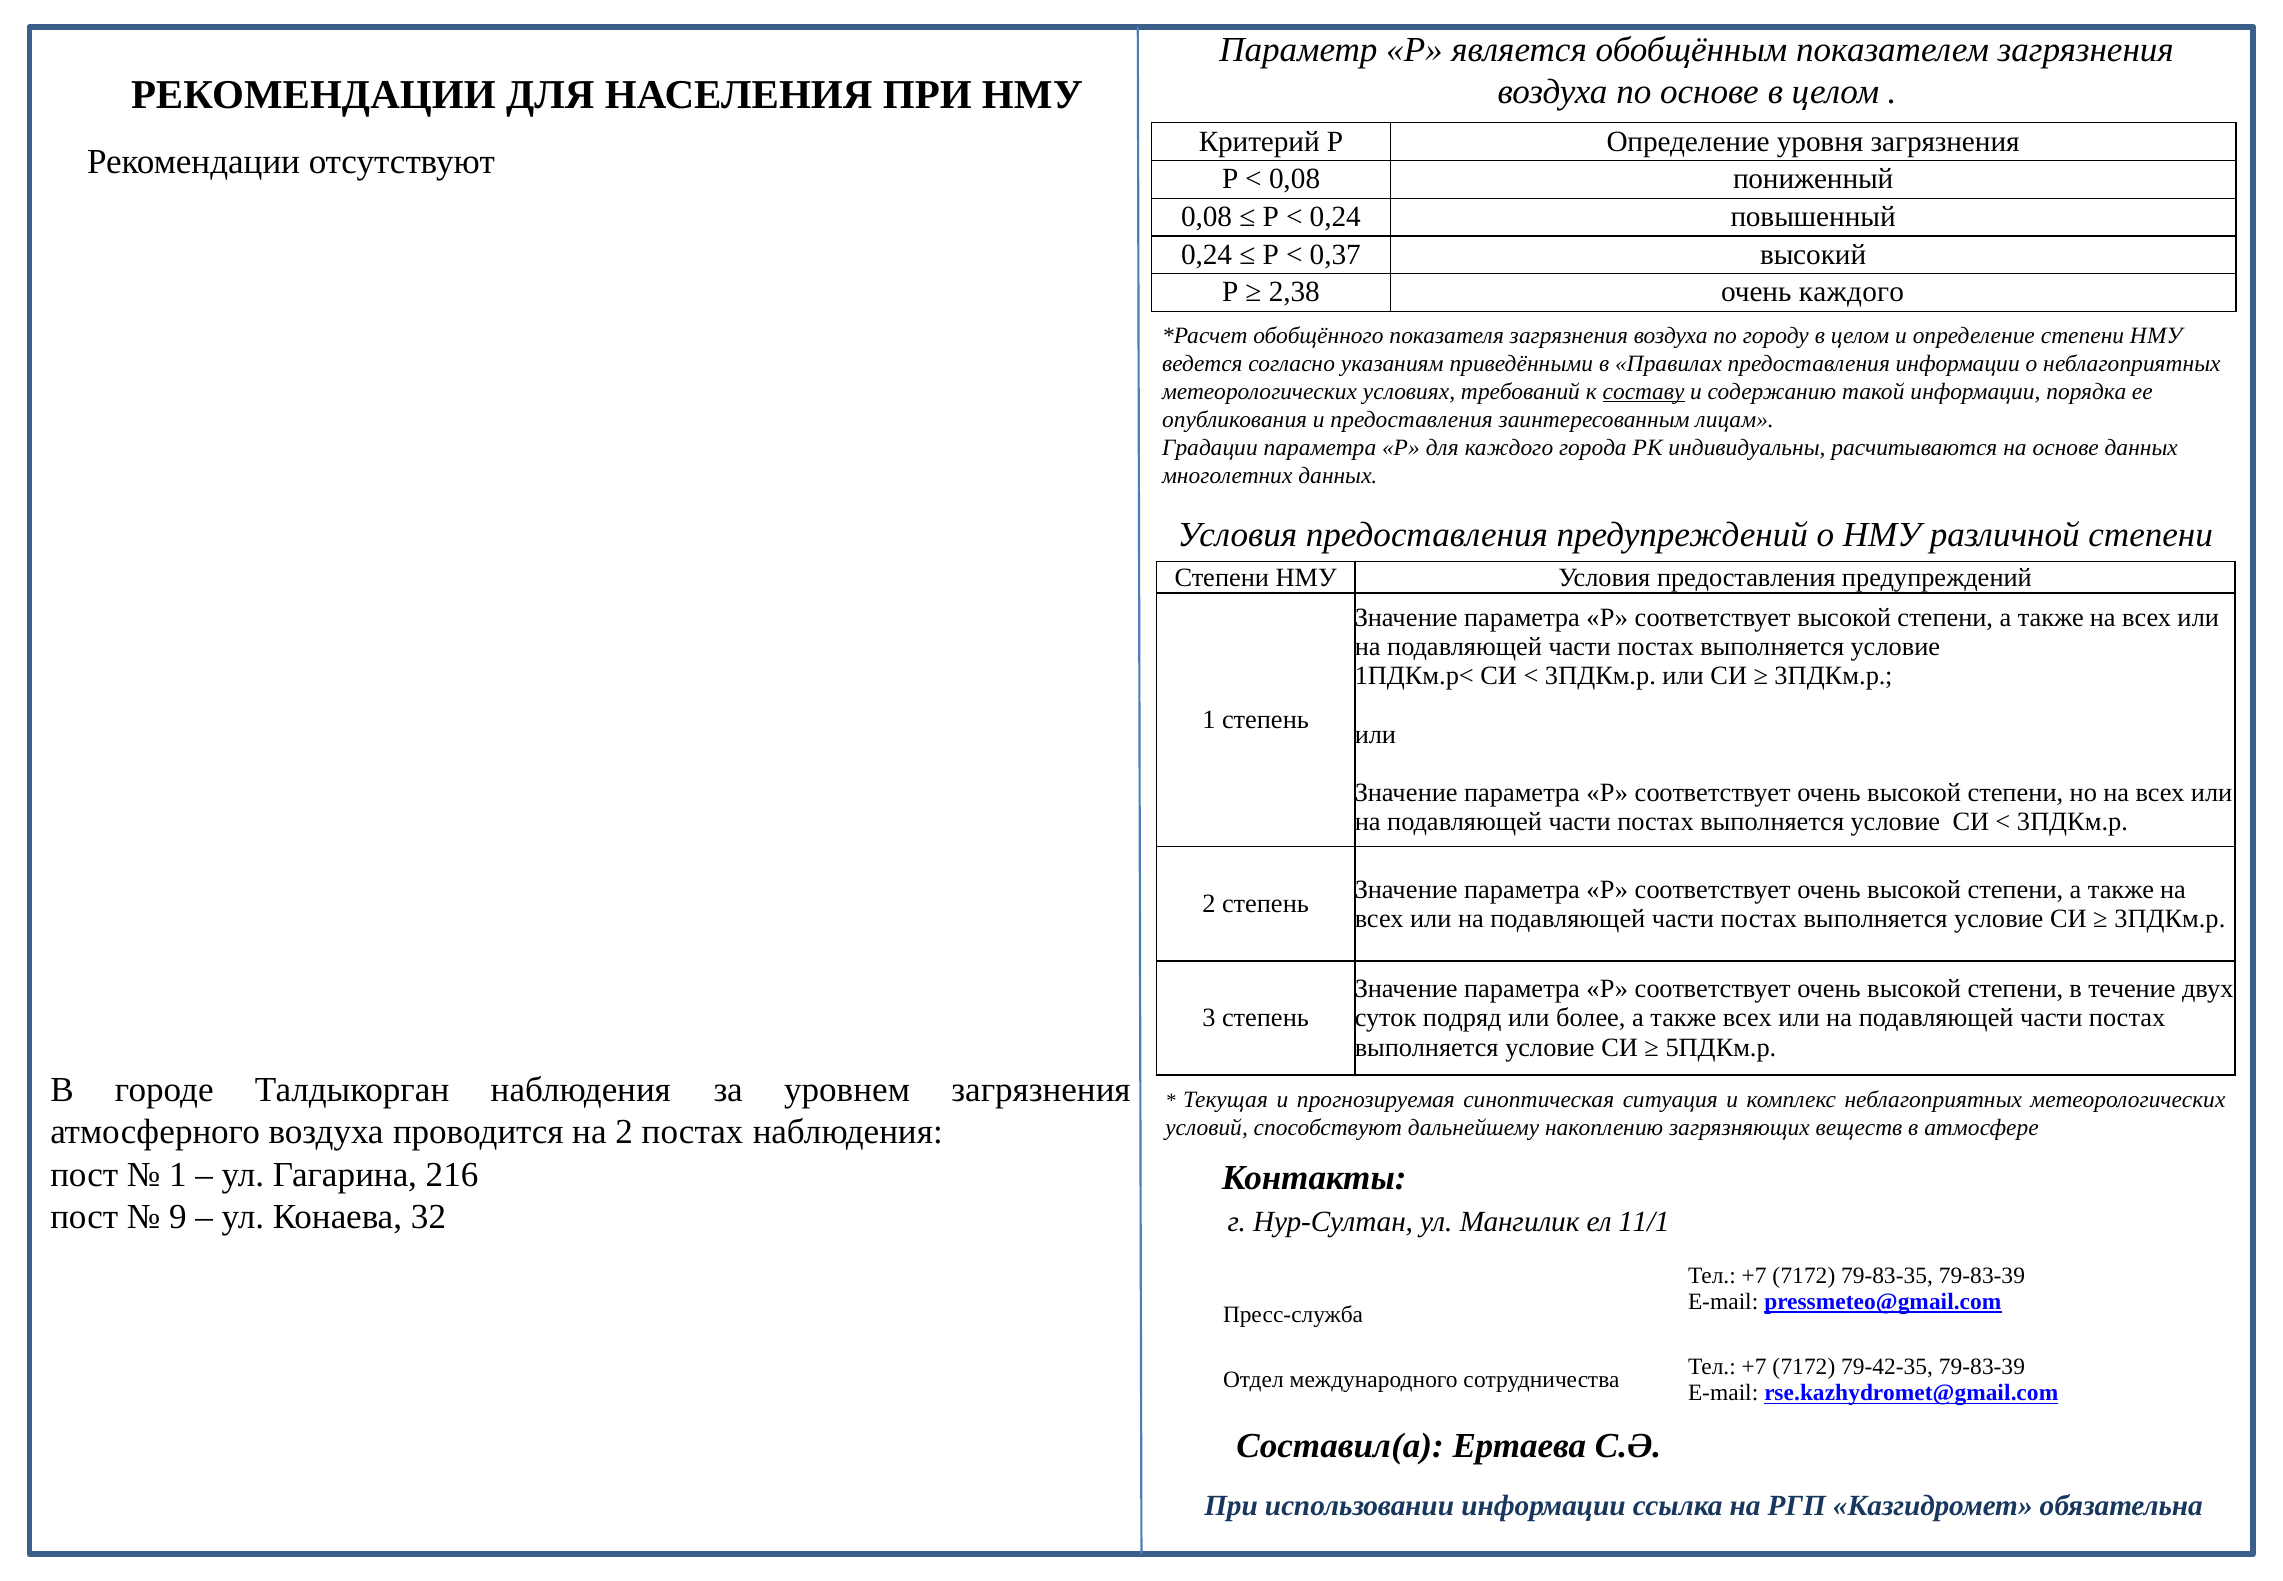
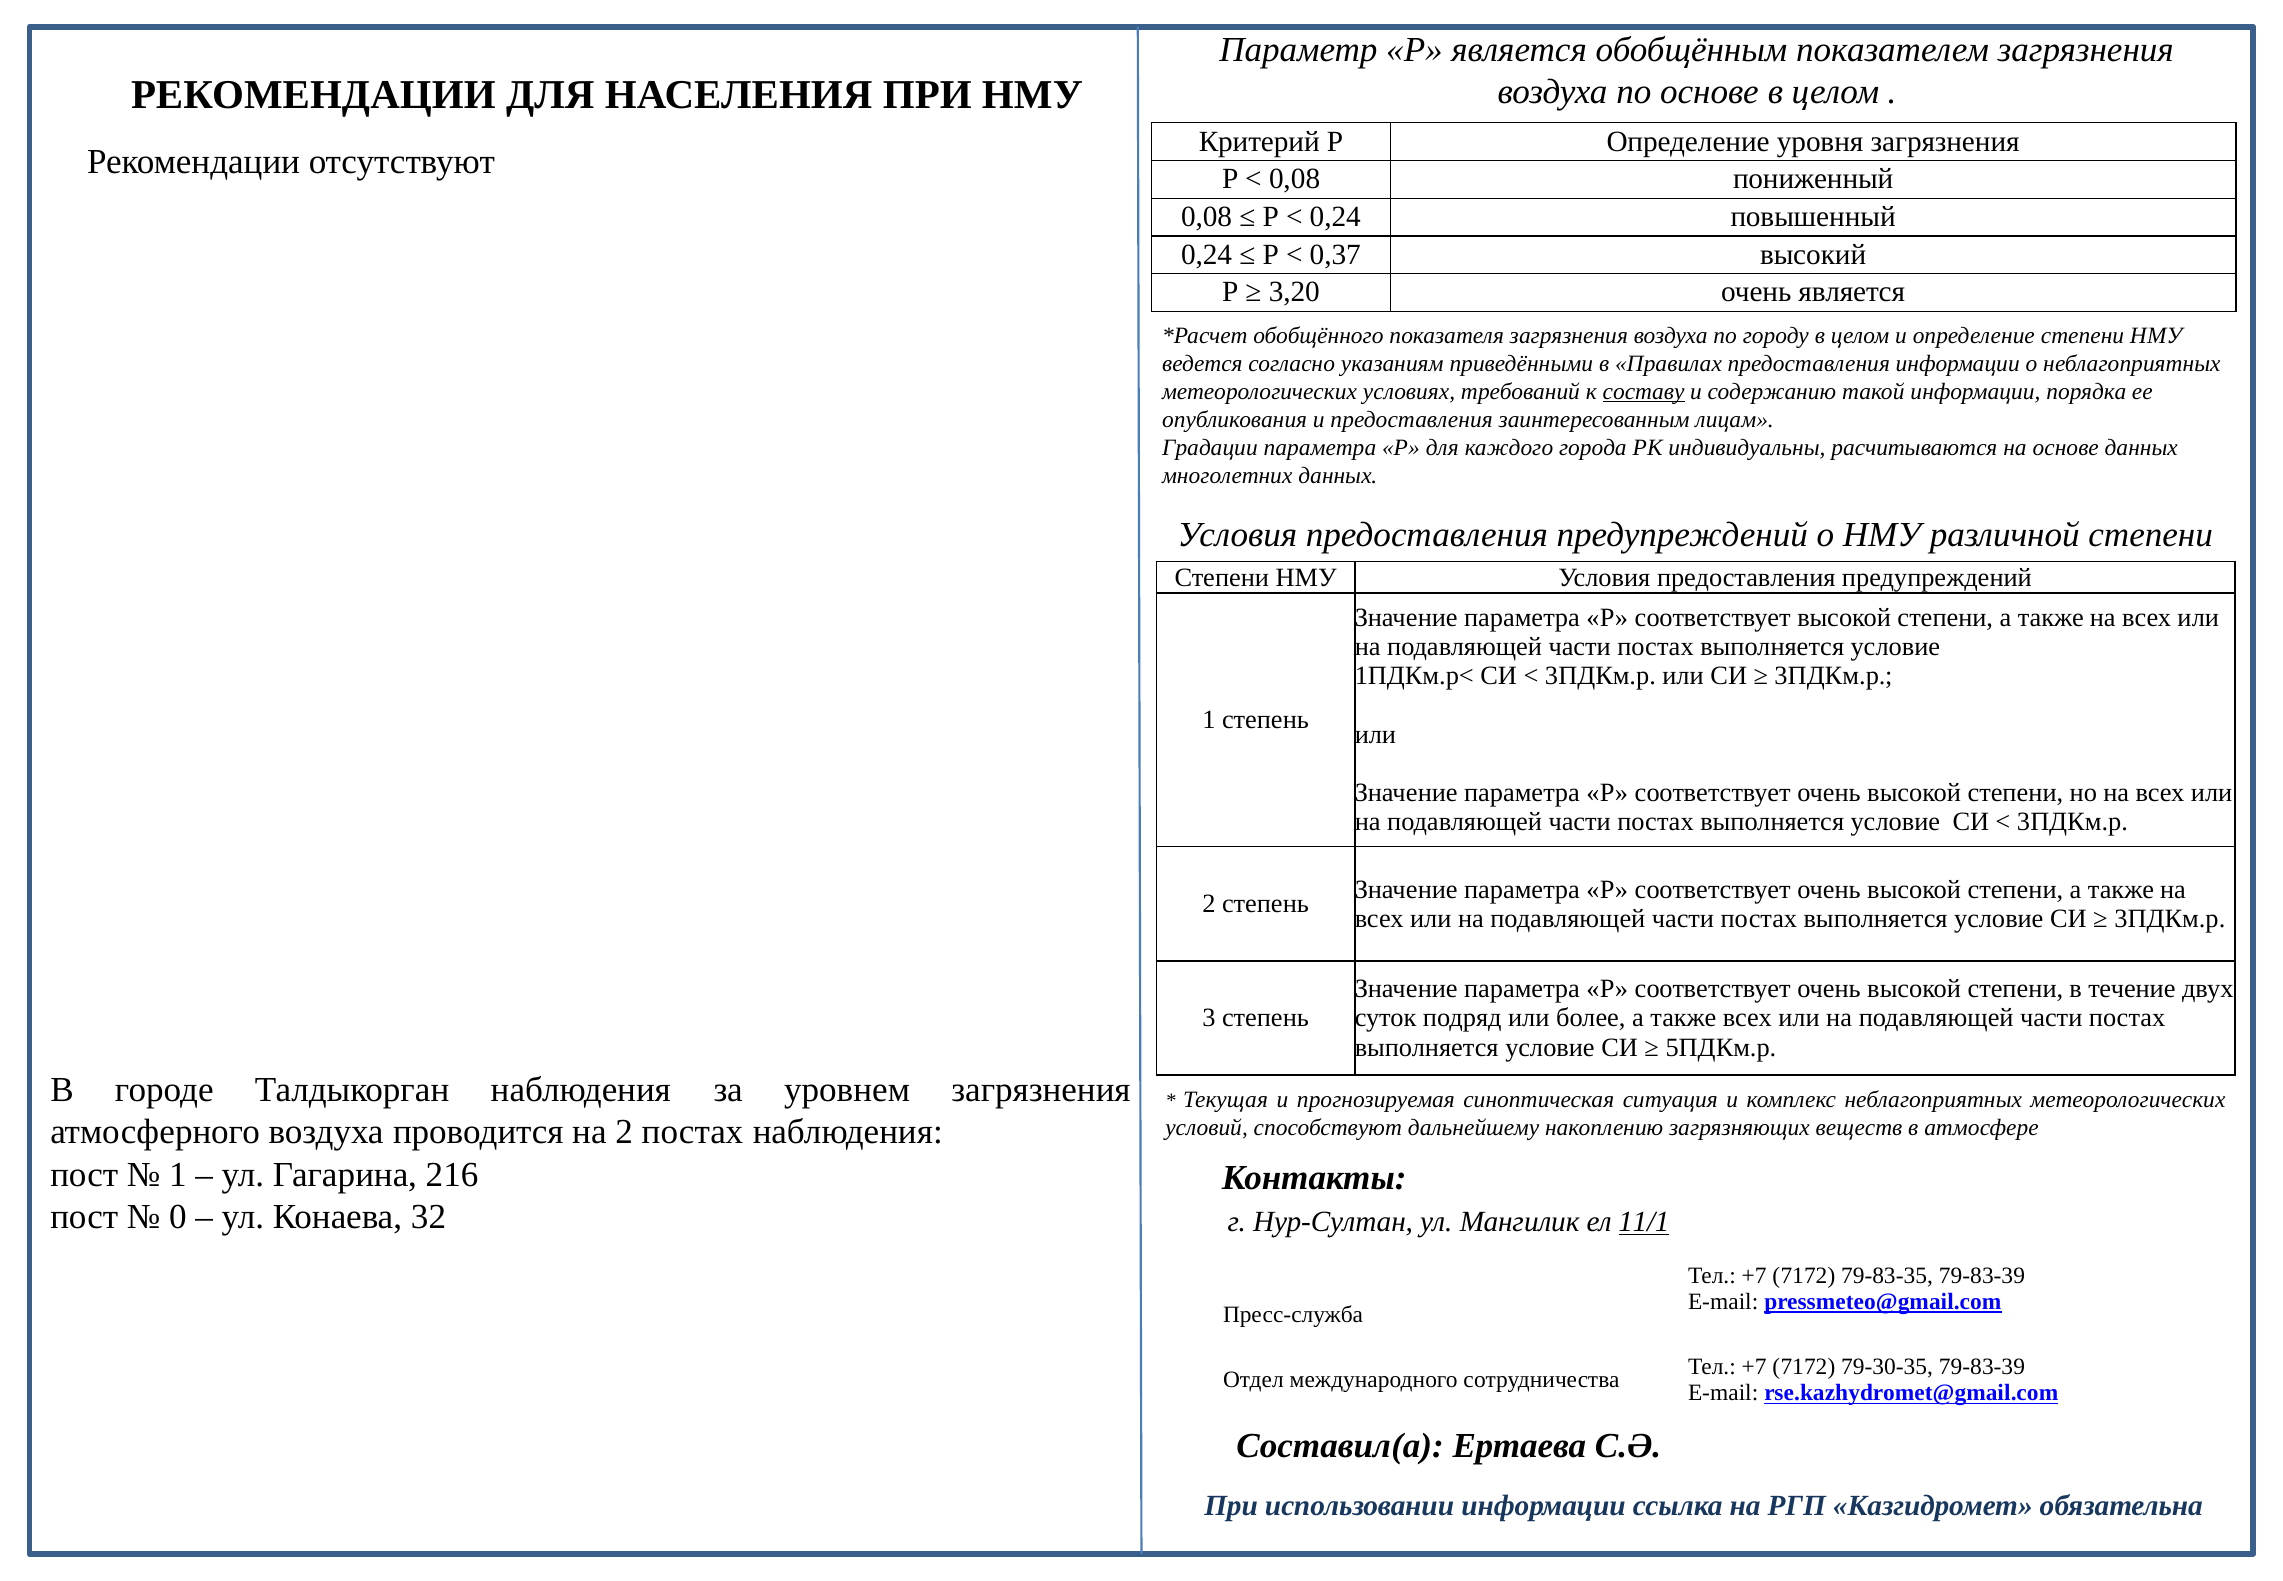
2,38: 2,38 -> 3,20
очень каждого: каждого -> является
9: 9 -> 0
11/1 underline: none -> present
79-42-35: 79-42-35 -> 79-30-35
